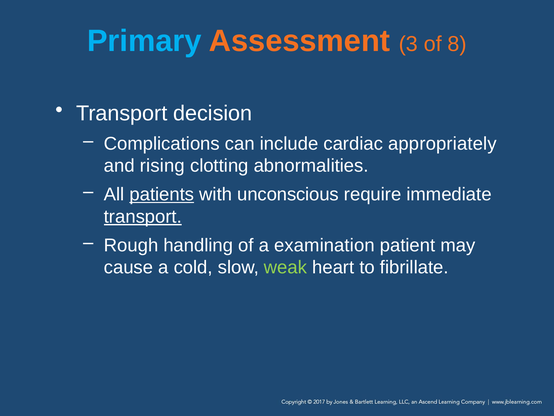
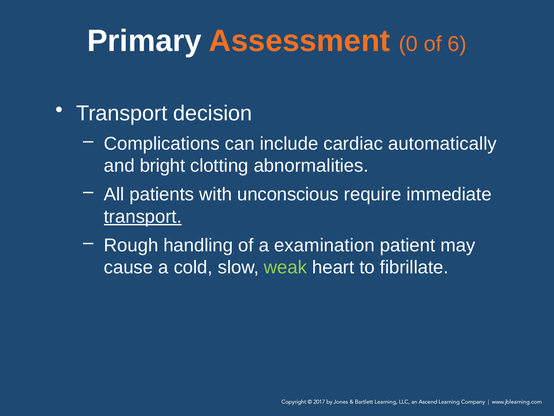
Primary colour: light blue -> white
3: 3 -> 0
8: 8 -> 6
appropriately: appropriately -> automatically
rising: rising -> bright
patients underline: present -> none
